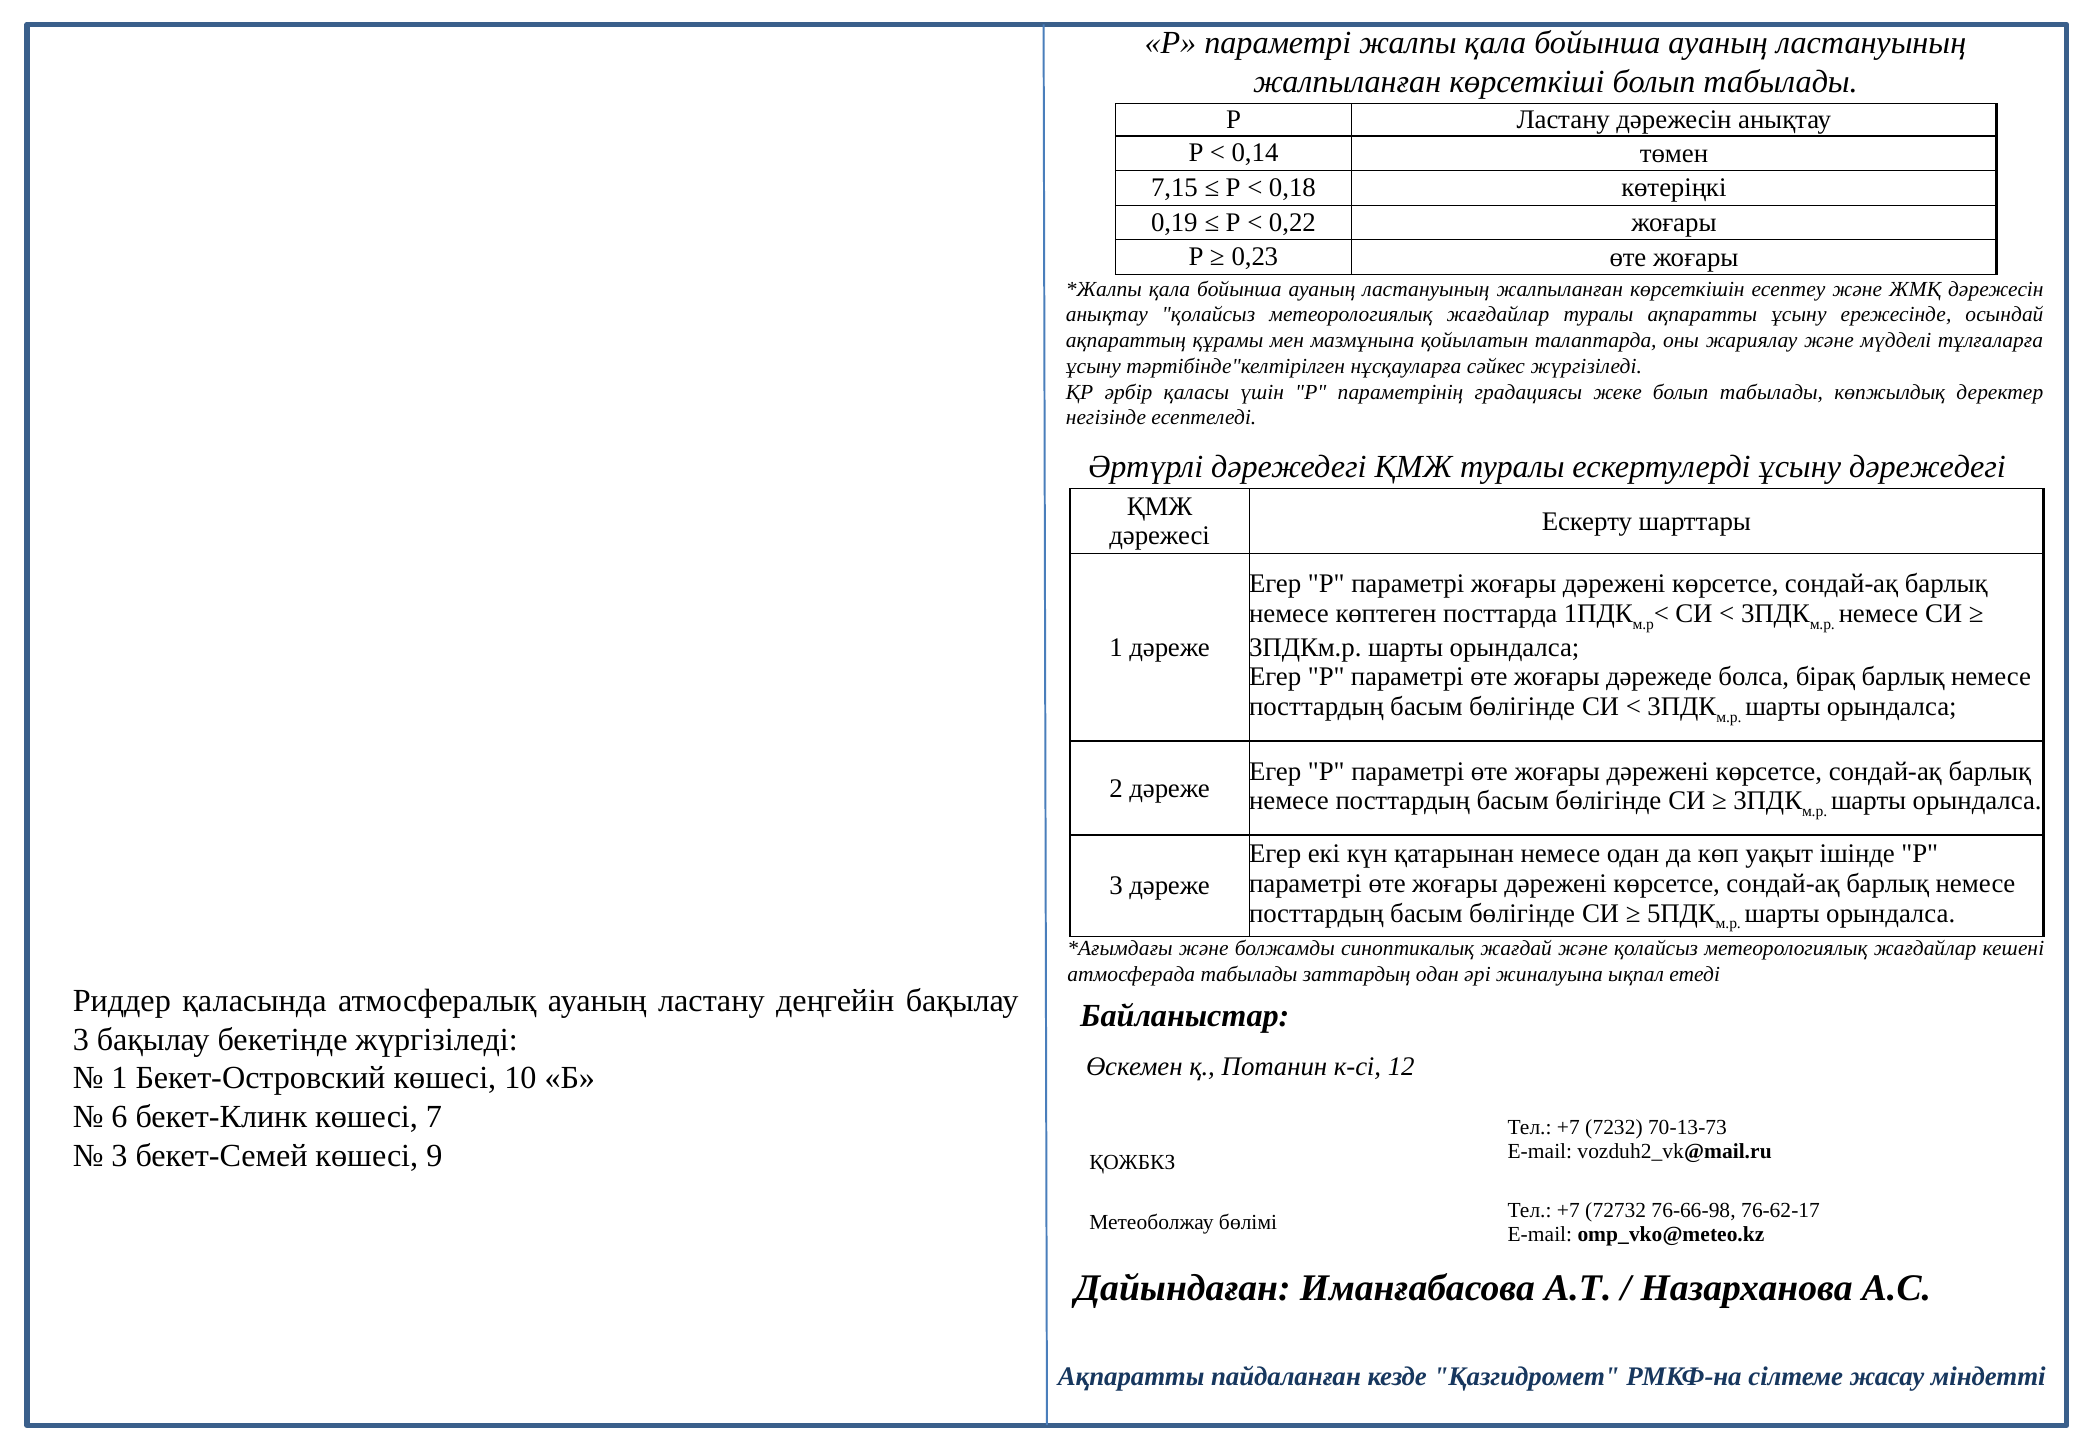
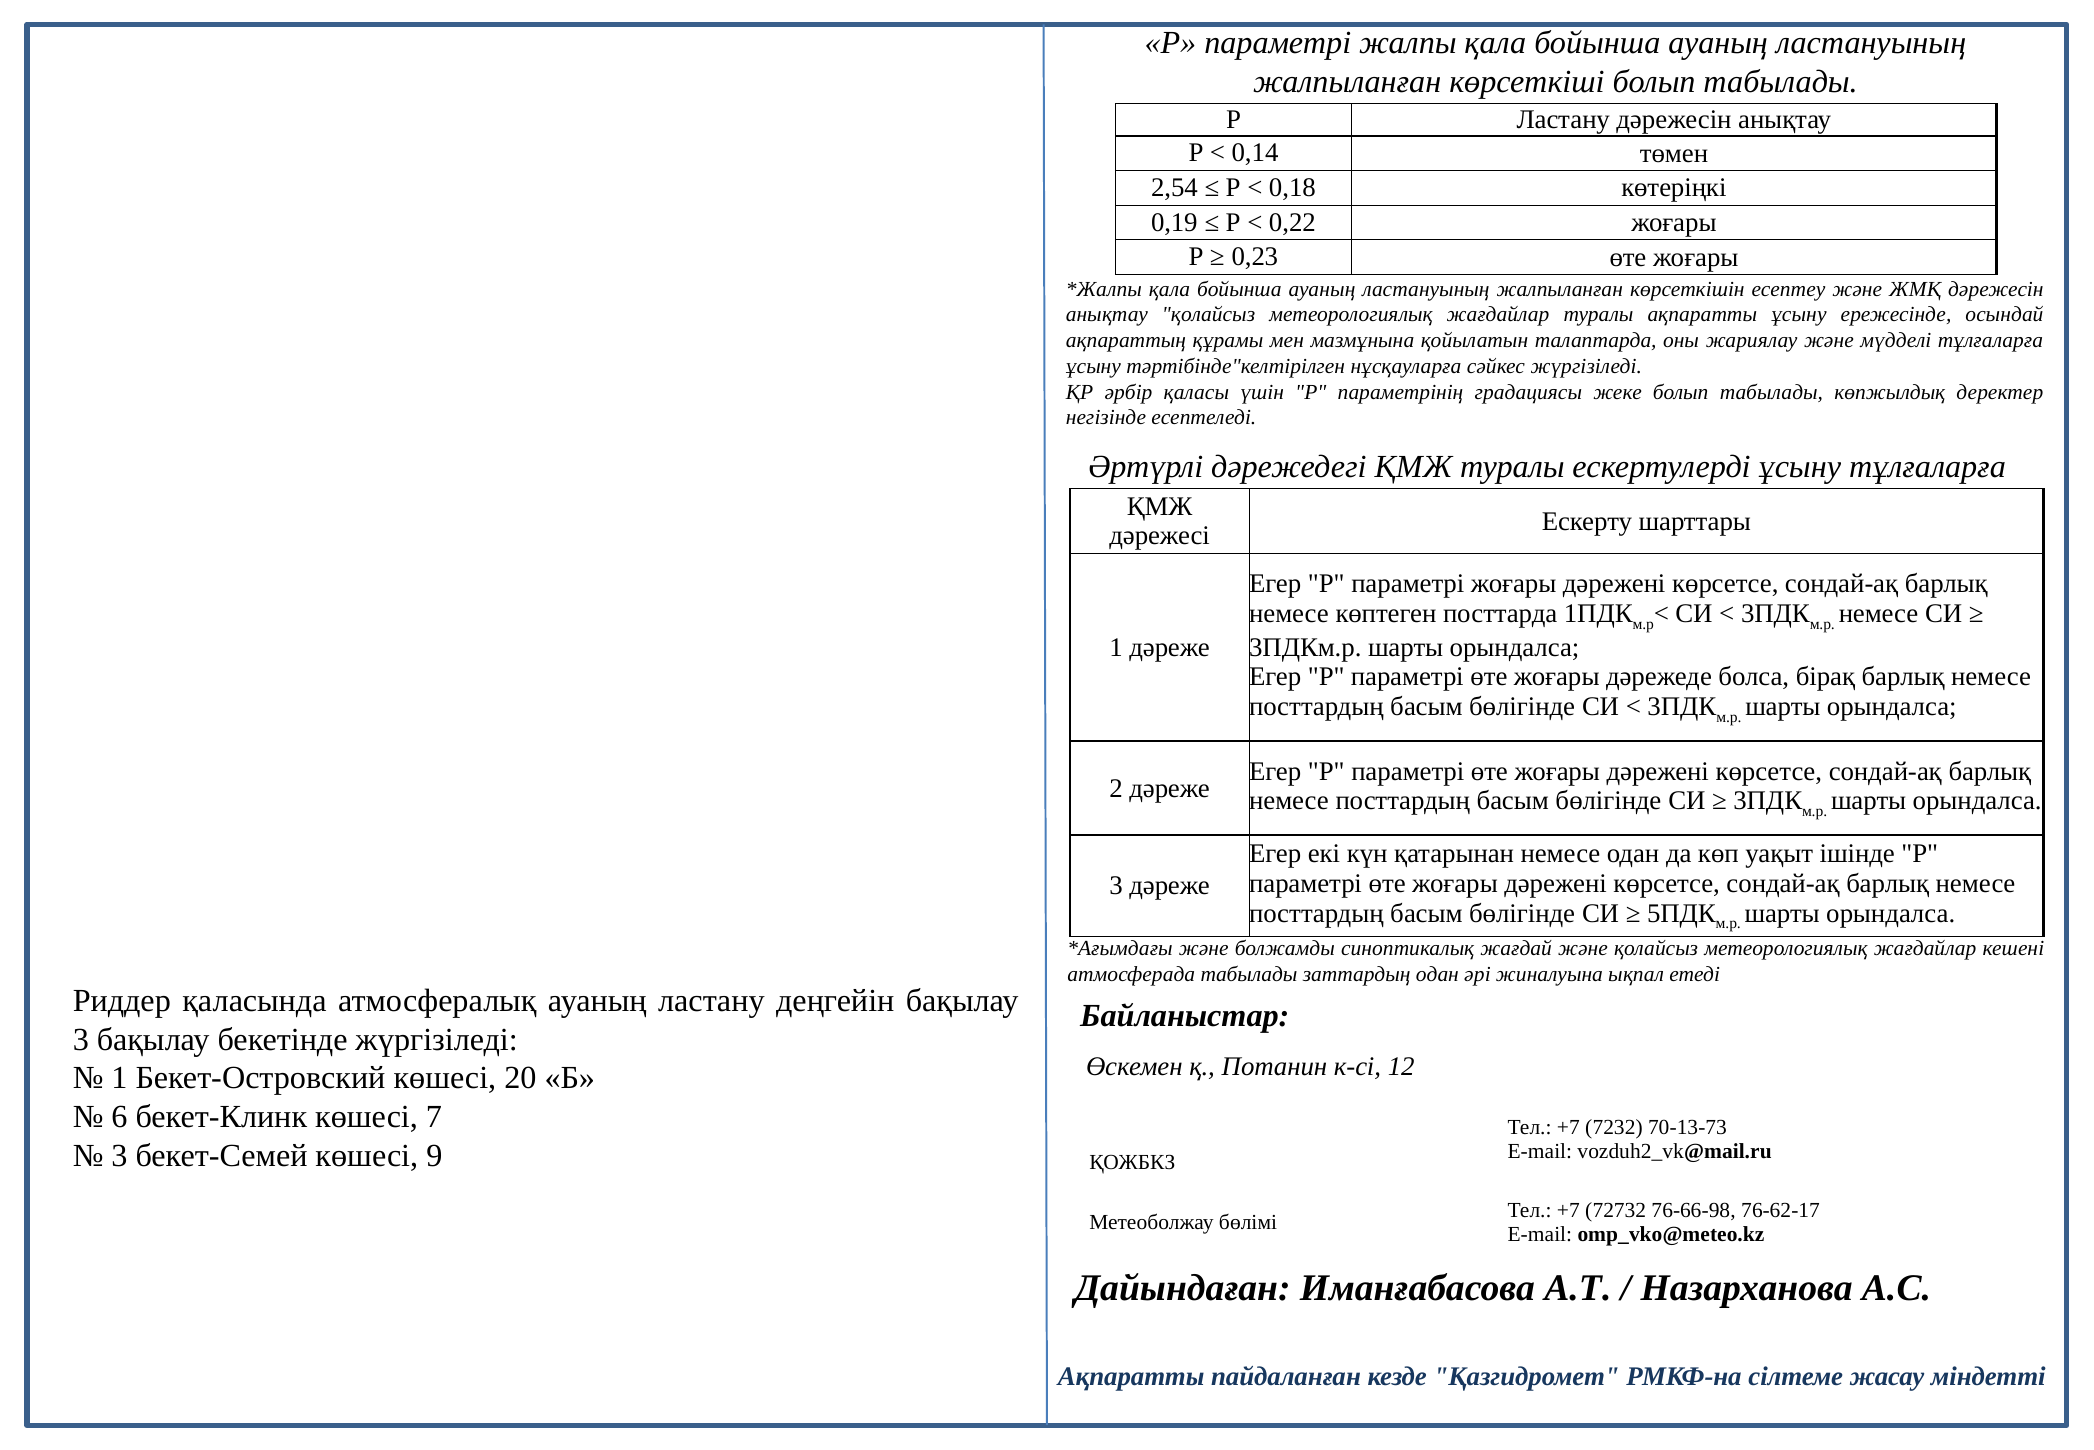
7,15: 7,15 -> 2,54
ұсыну дәрежедегі: дәрежедегі -> тұлғаларға
10: 10 -> 20
